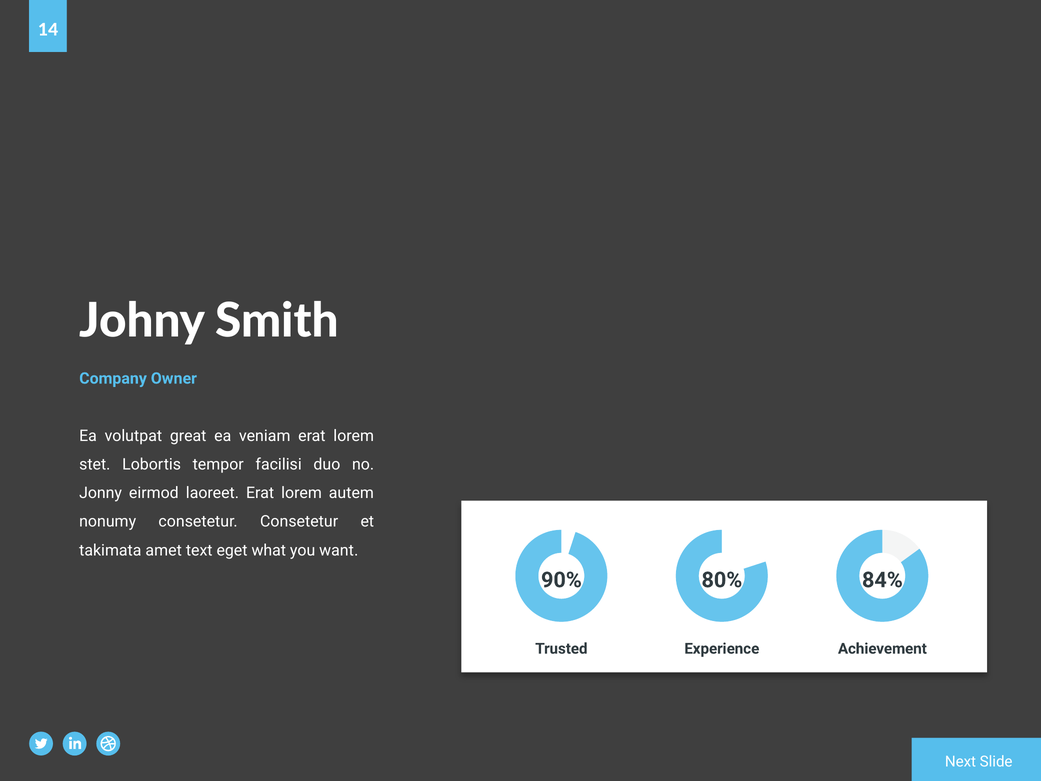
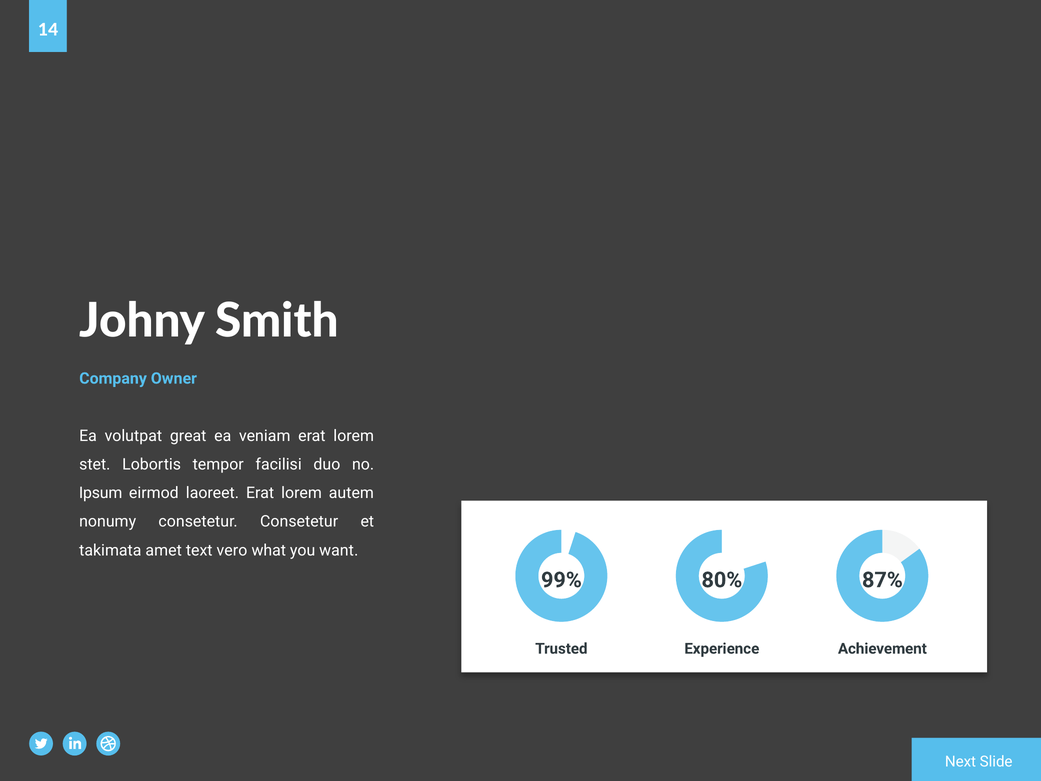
Jonny: Jonny -> Ipsum
eget: eget -> vero
90%: 90% -> 99%
84%: 84% -> 87%
